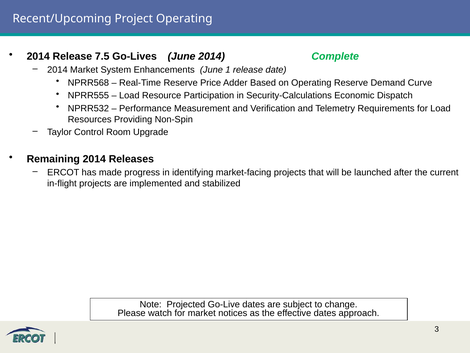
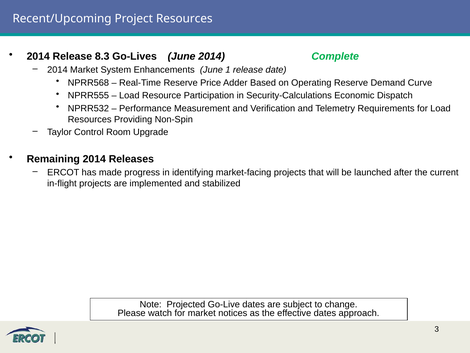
Project Operating: Operating -> Resources
7.5: 7.5 -> 8.3
